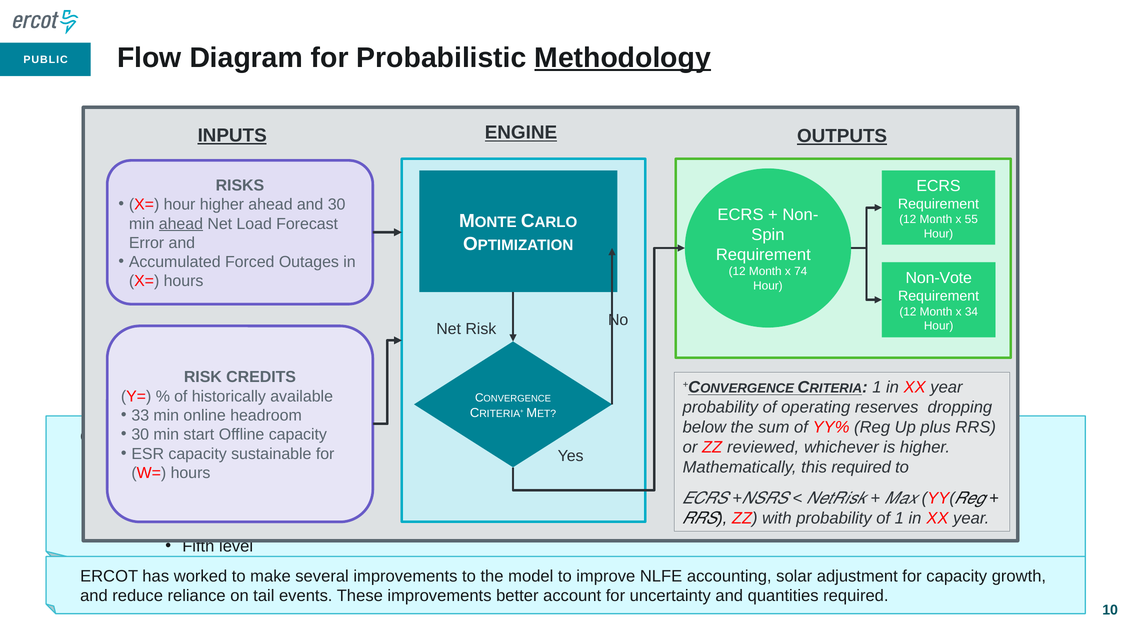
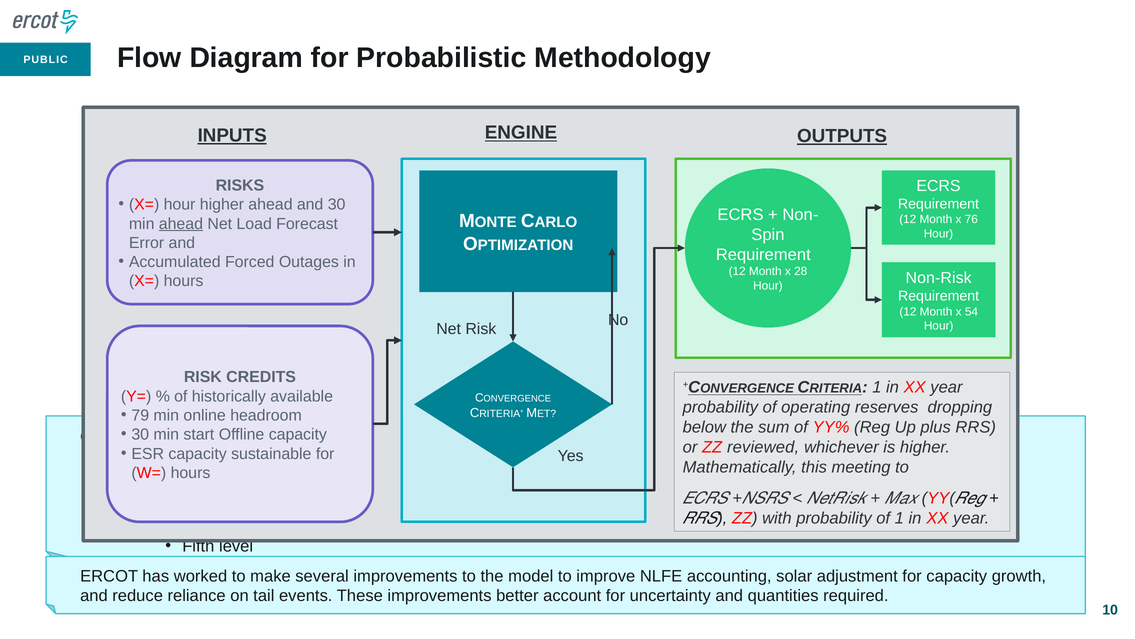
Methodology underline: present -> none
55: 55 -> 76
74: 74 -> 28
Non-Vote: Non-Vote -> Non-Risk
34: 34 -> 54
33: 33 -> 79
this required: required -> meeting
